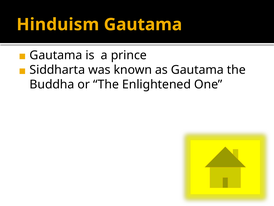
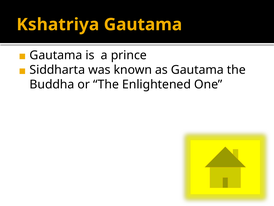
Hinduism: Hinduism -> Kshatriya
